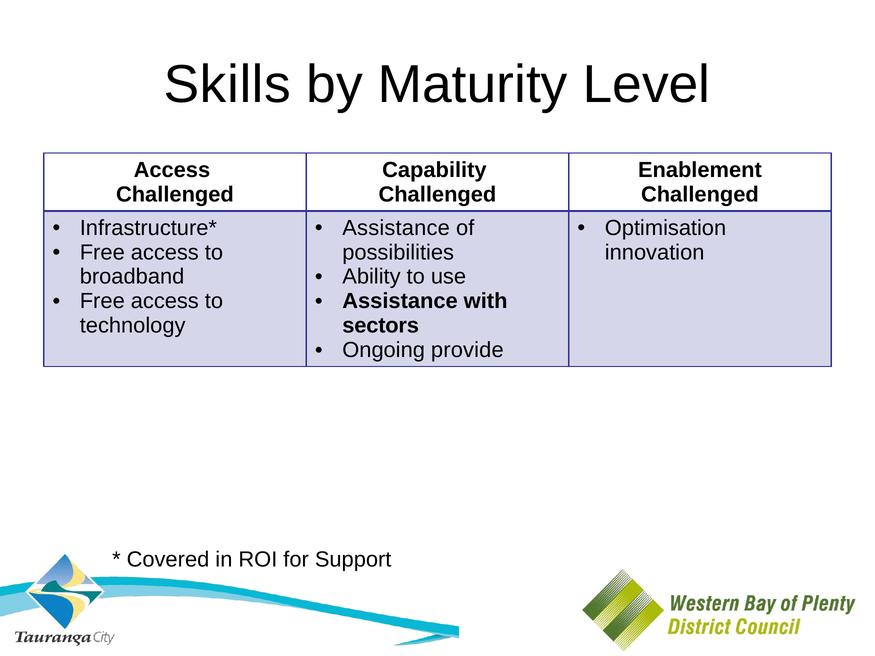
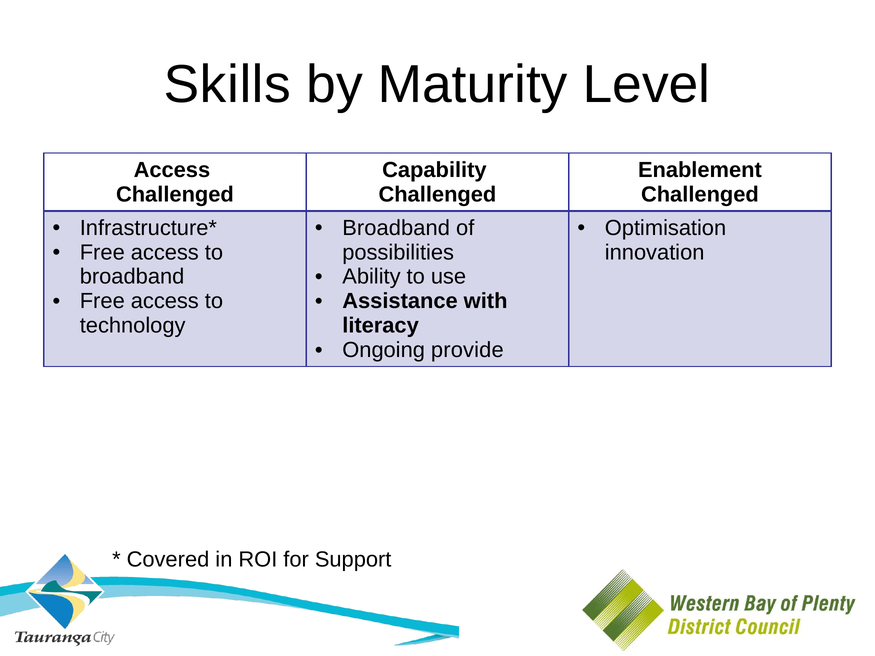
Assistance at (396, 228): Assistance -> Broadband
sectors: sectors -> literacy
